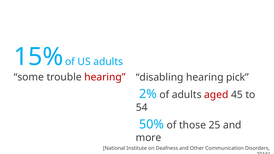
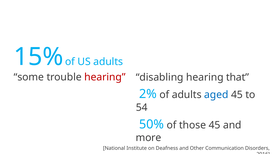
pick: pick -> that
aged colour: red -> blue
those 25: 25 -> 45
